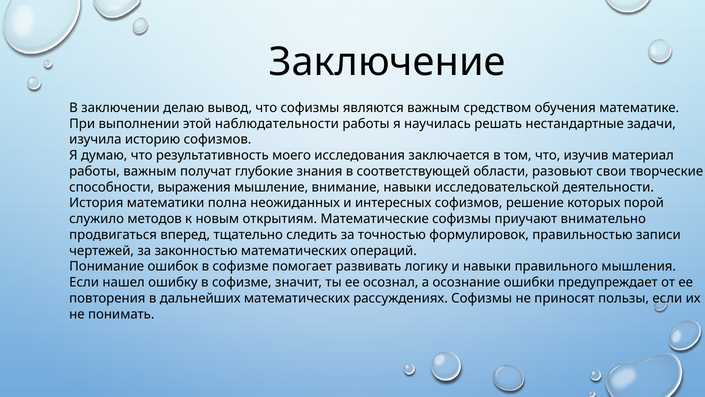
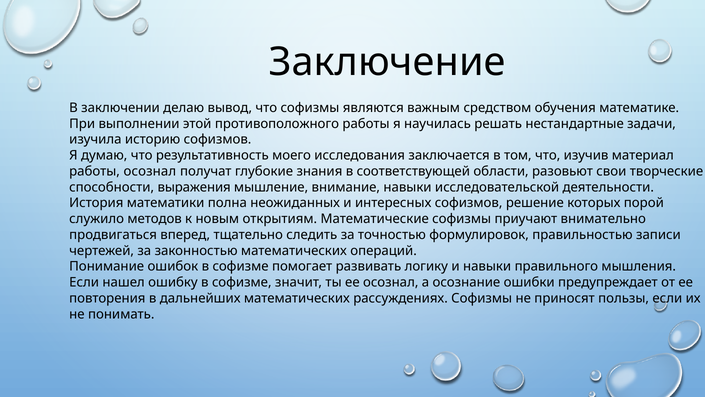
наблюдательности: наблюдательности -> противоположного
работы важным: важным -> осознал
